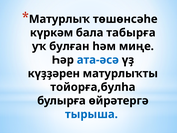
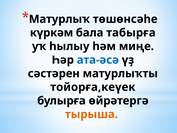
булған: булған -> һылыу
күҙҙәрен: күҙҙәрен -> сәстәрен
тойорға,булһа: тойорға,булһа -> тойорға,кеүек
тырыша colour: blue -> orange
